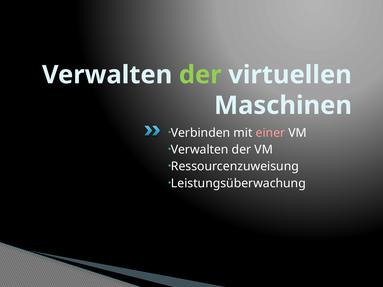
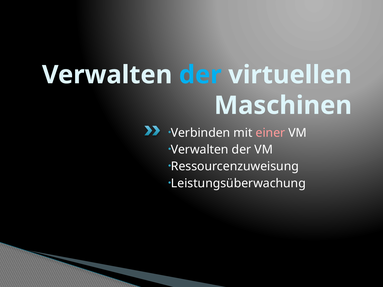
der at (200, 75) colour: light green -> light blue
